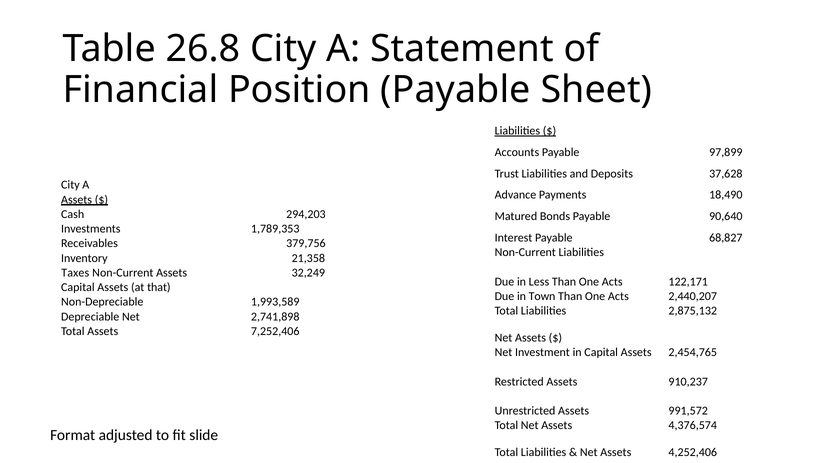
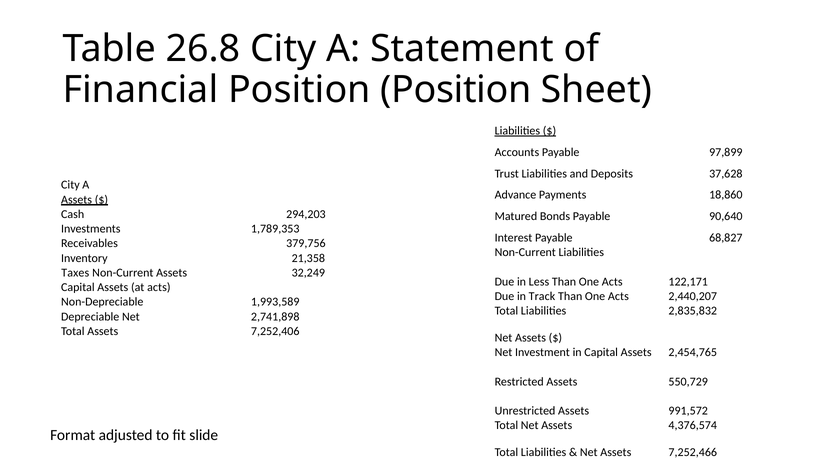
Position Payable: Payable -> Position
18,490: 18,490 -> 18,860
at that: that -> acts
Town: Town -> Track
2,875,132: 2,875,132 -> 2,835,832
910,237: 910,237 -> 550,729
4,252,406: 4,252,406 -> 7,252,466
